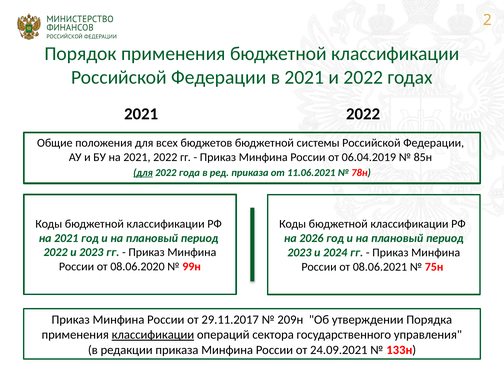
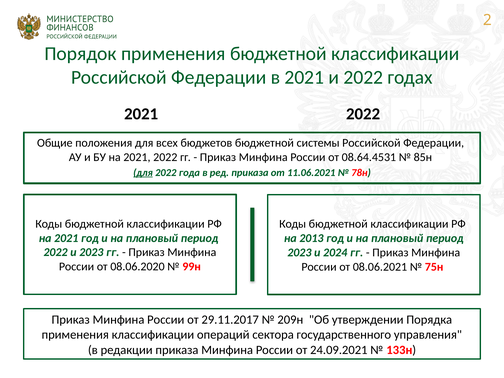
06.04.2019: 06.04.2019 -> 08.64.4531
2026: 2026 -> 2013
классификации at (153, 335) underline: present -> none
